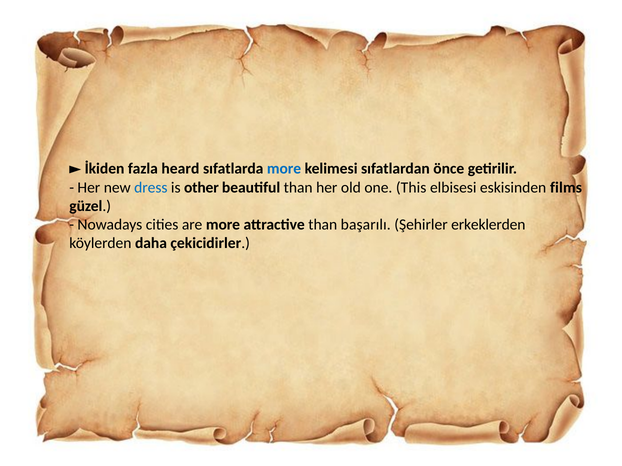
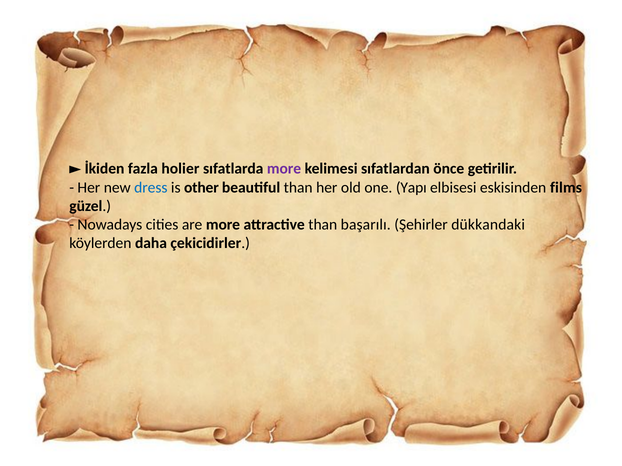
heard: heard -> holier
more at (284, 169) colour: blue -> purple
This: This -> Yapı
erkeklerden: erkeklerden -> dükkandaki
